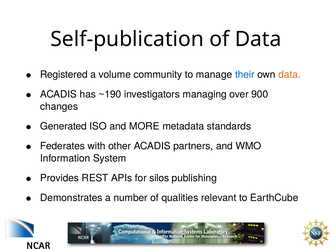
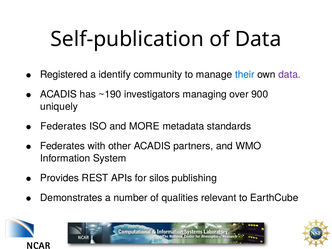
volume: volume -> identify
data at (290, 75) colour: orange -> purple
changes: changes -> uniquely
Generated at (63, 126): Generated -> Federates
